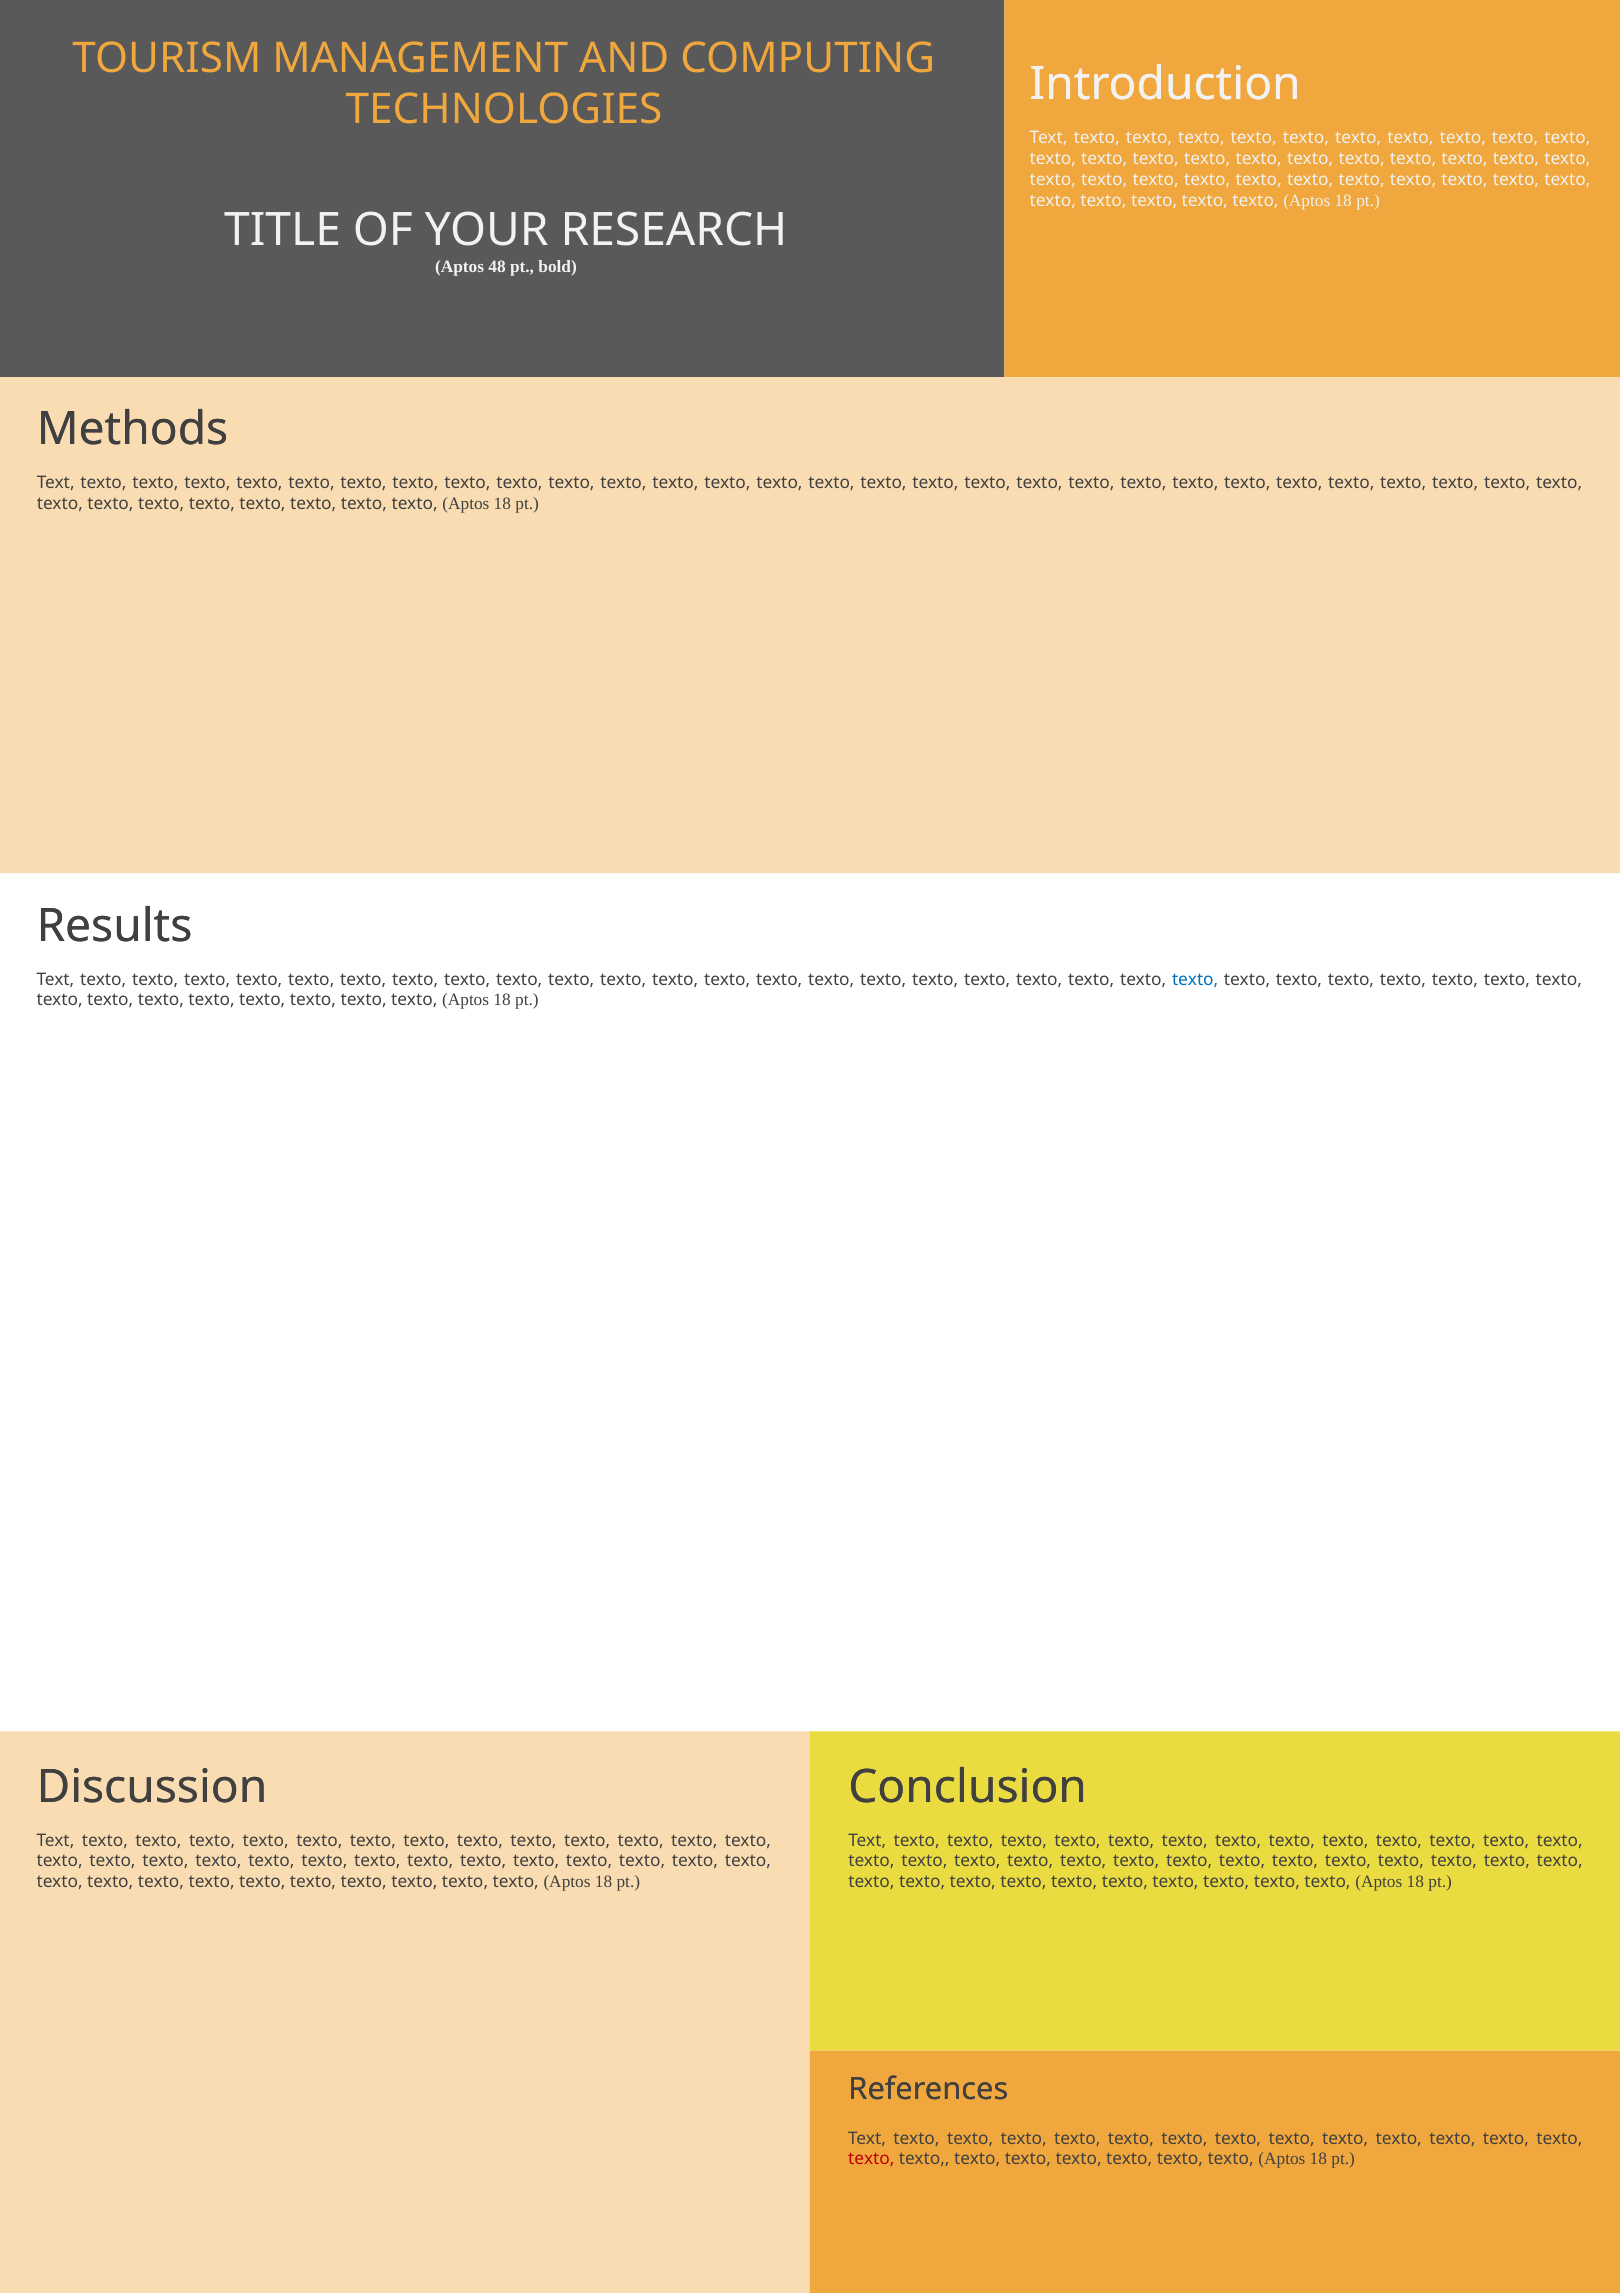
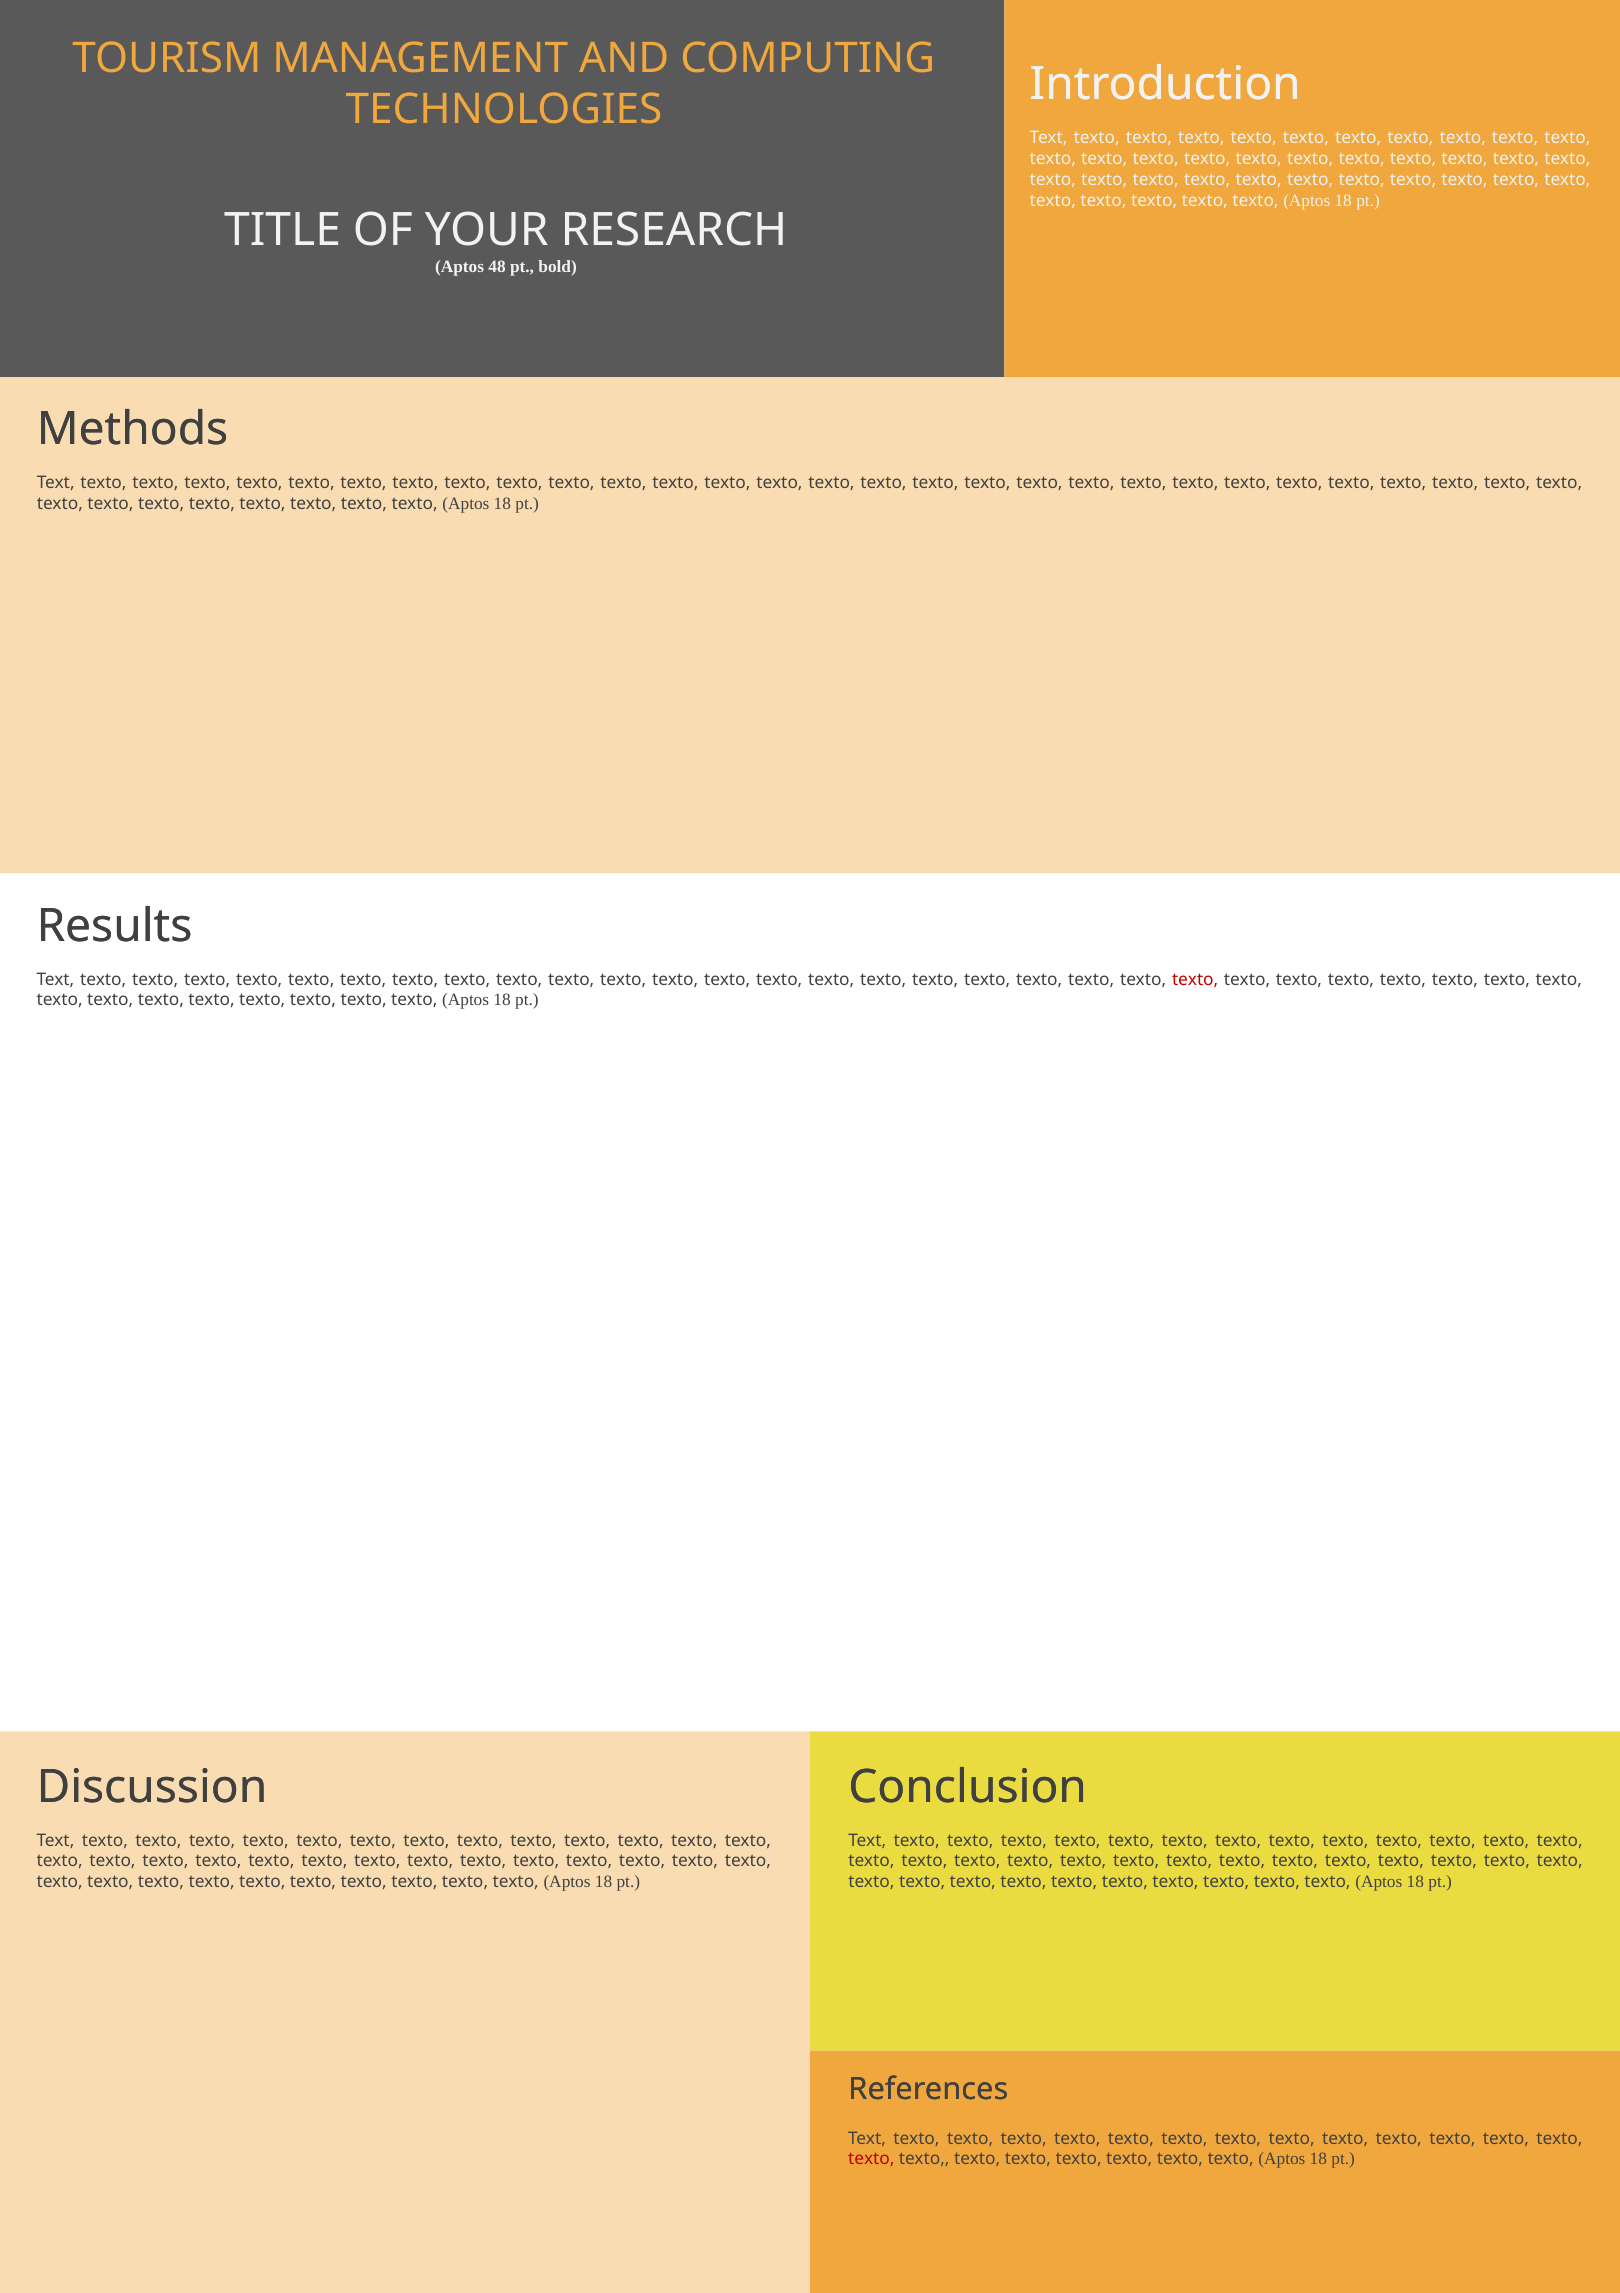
texto at (1195, 980) colour: blue -> red
